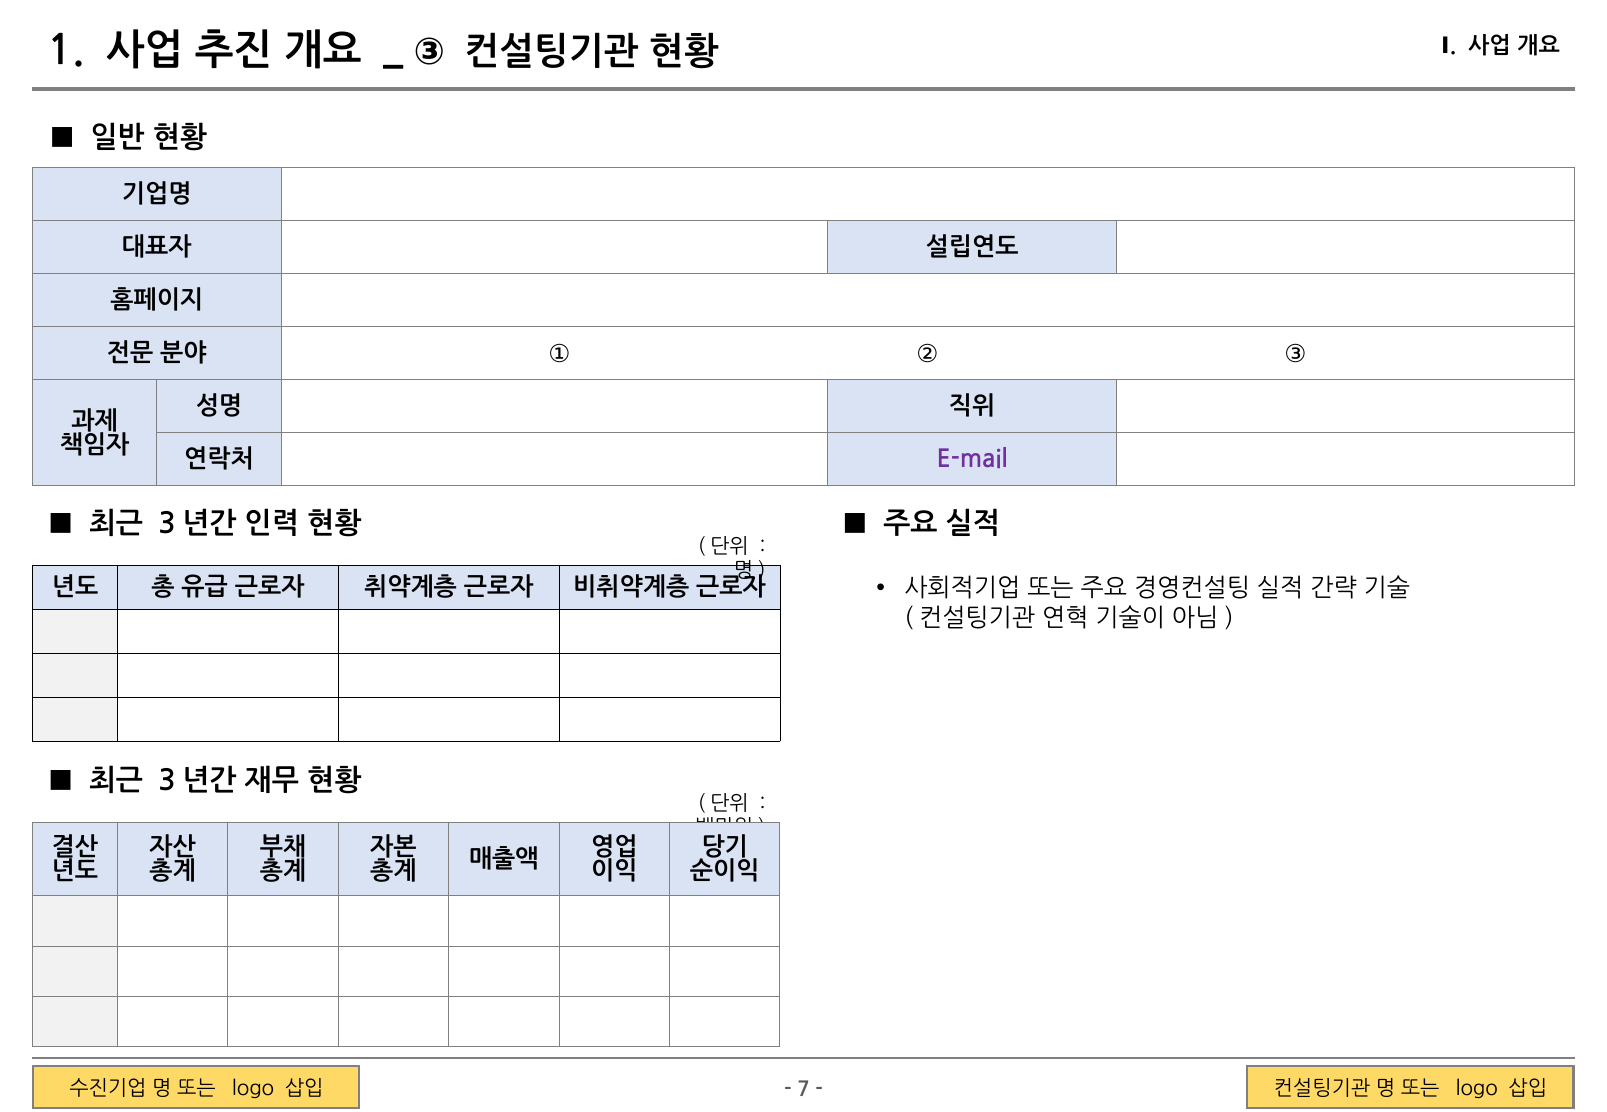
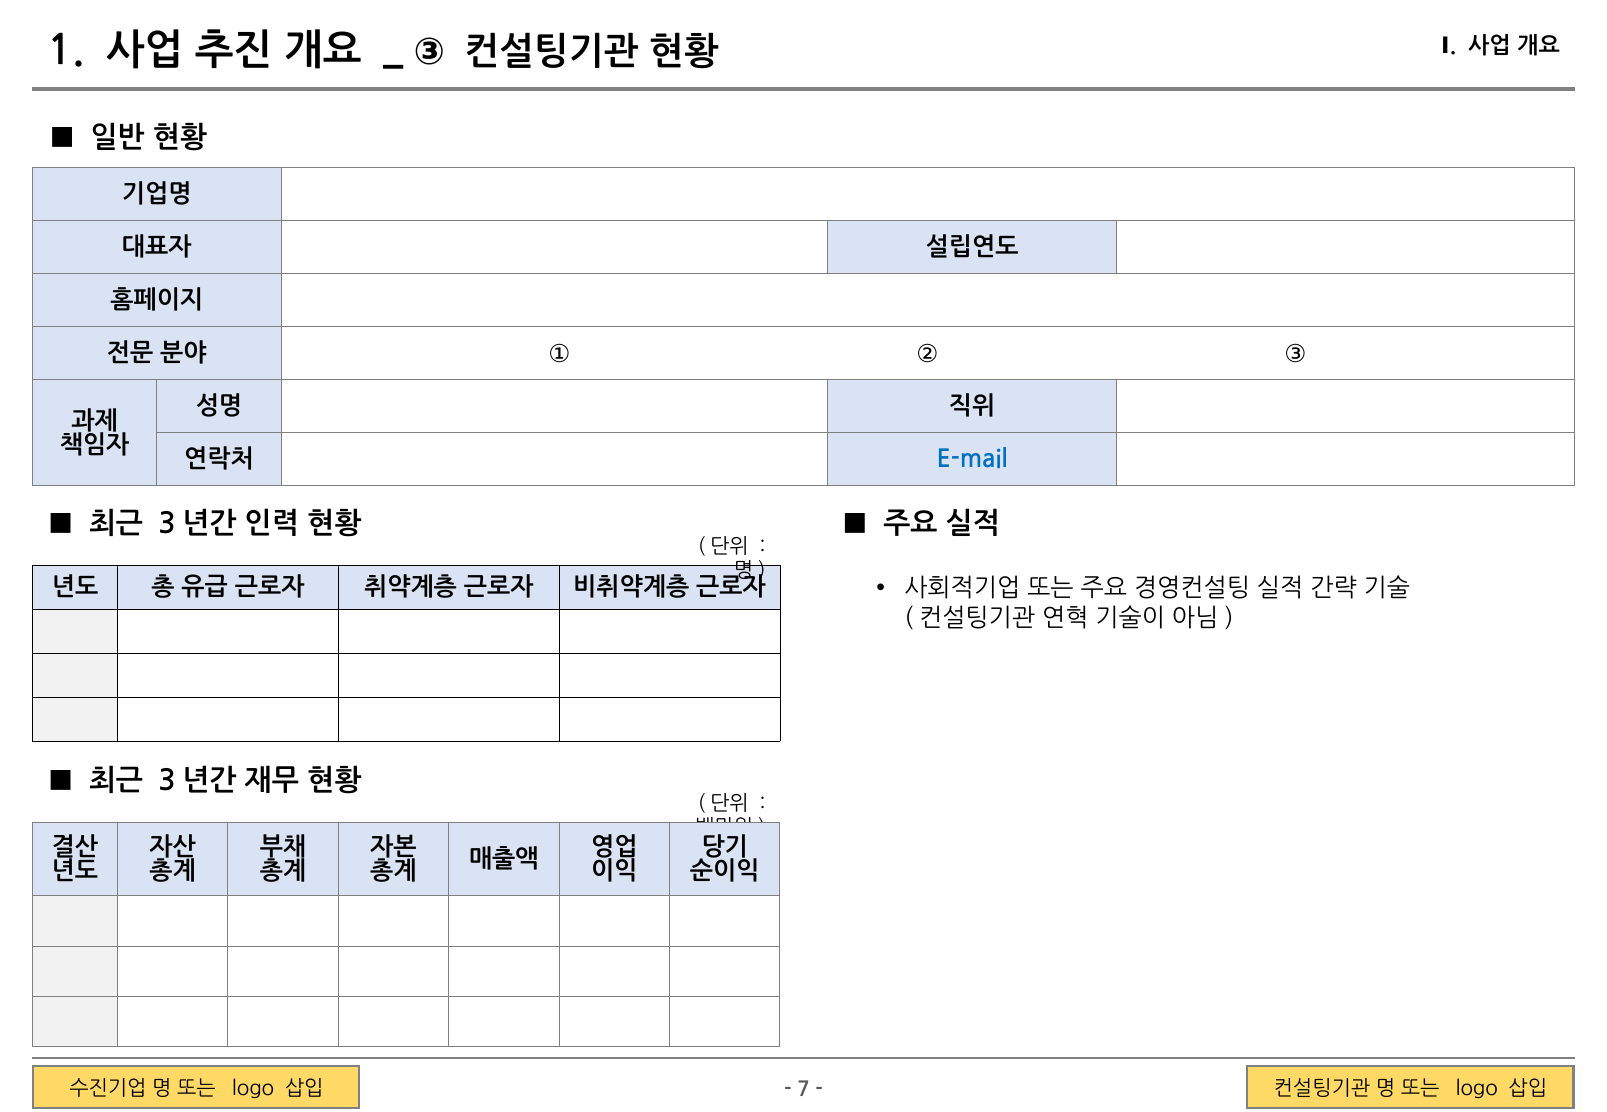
E-mail colour: purple -> blue
